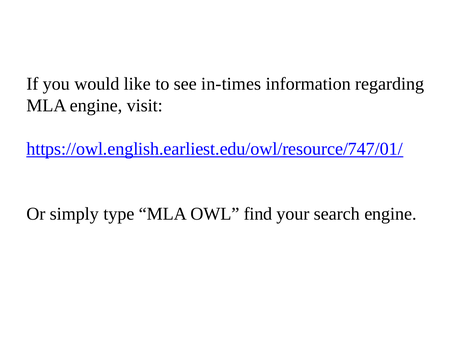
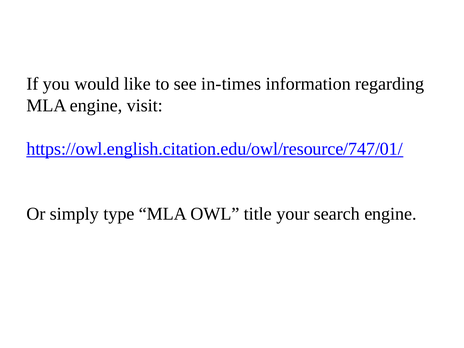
https://owl.english.earliest.edu/owl/resource/747/01/: https://owl.english.earliest.edu/owl/resource/747/01/ -> https://owl.english.citation.edu/owl/resource/747/01/
find: find -> title
